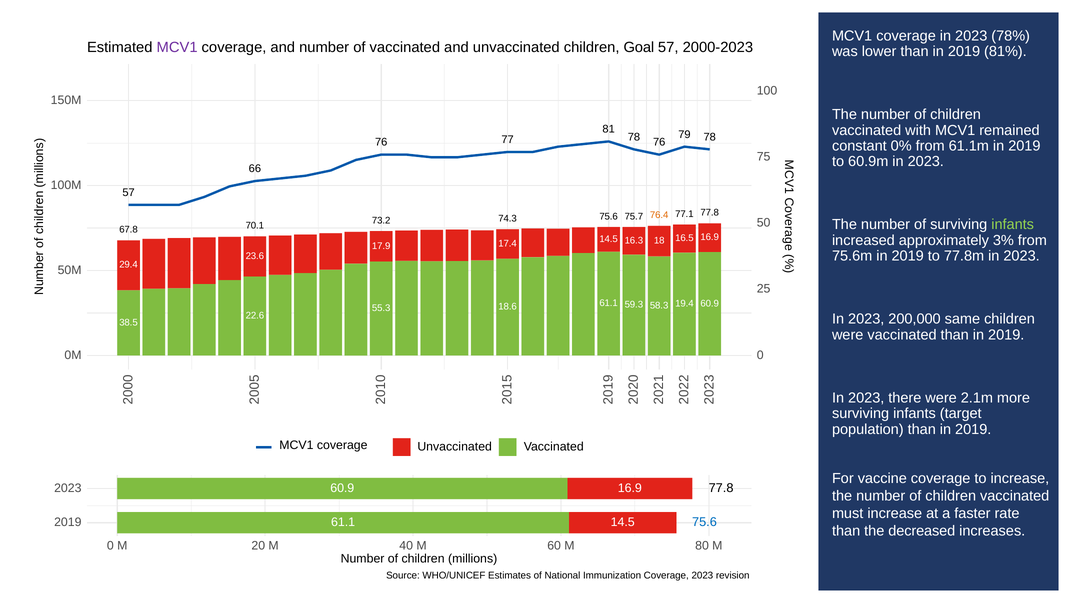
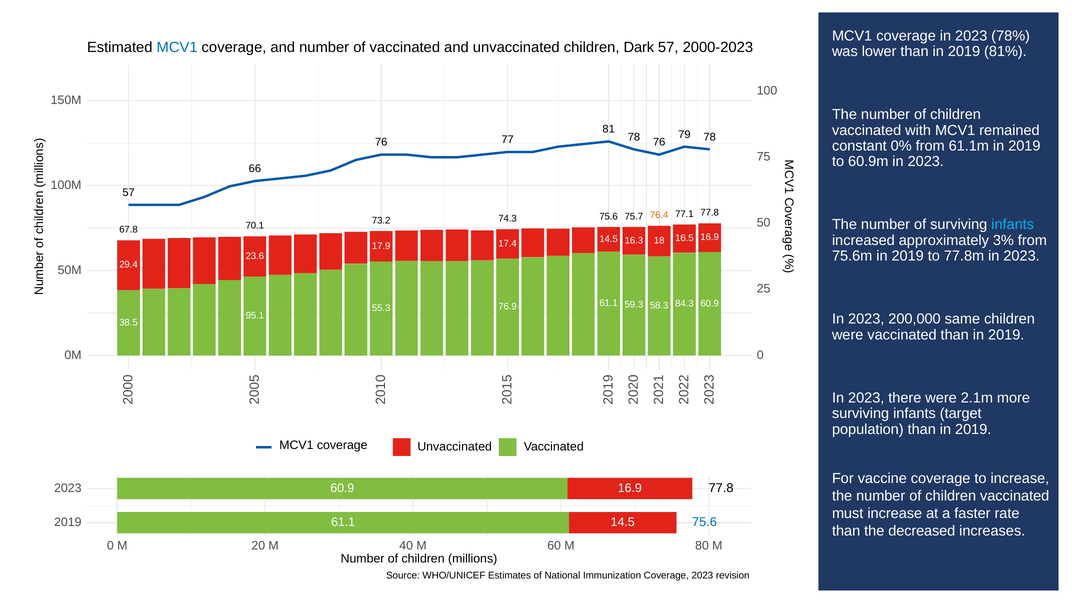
MCV1 at (177, 48) colour: purple -> blue
Goal: Goal -> Dark
infants at (1013, 225) colour: light green -> light blue
19.4: 19.4 -> 84.3
18.6: 18.6 -> 76.9
22.6: 22.6 -> 95.1
